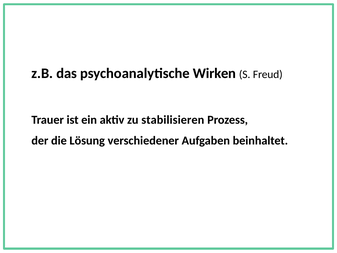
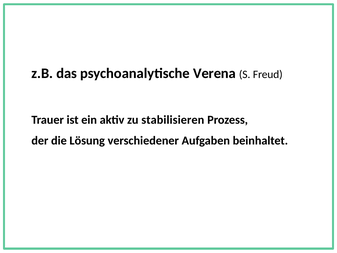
Wirken: Wirken -> Verena
